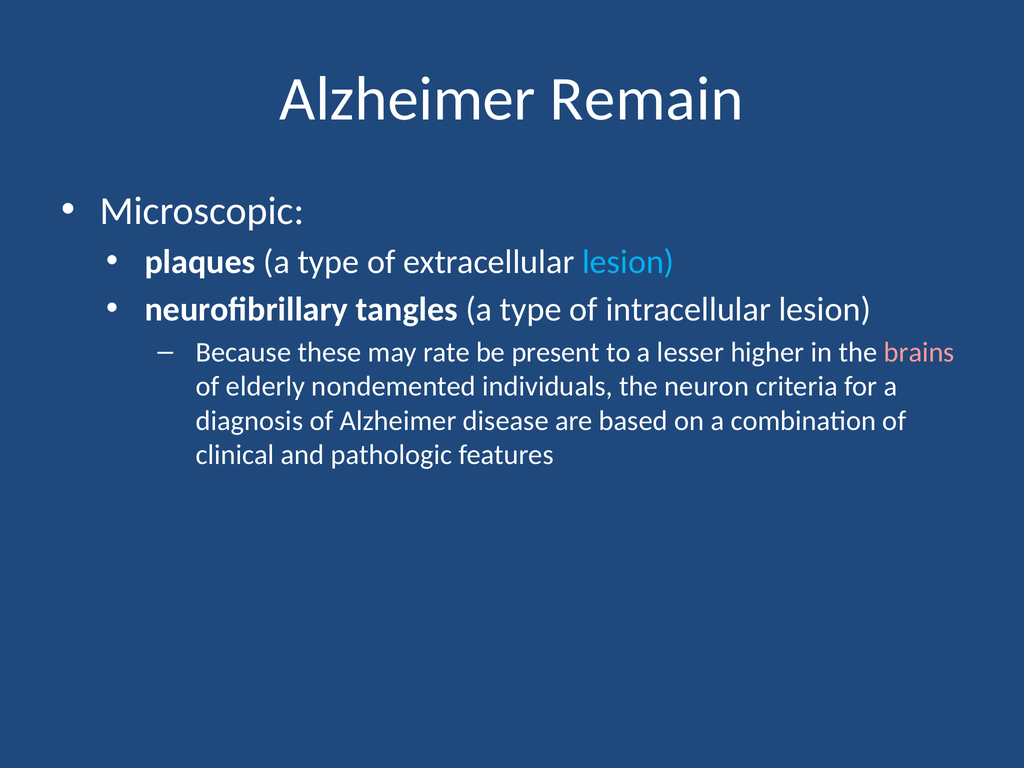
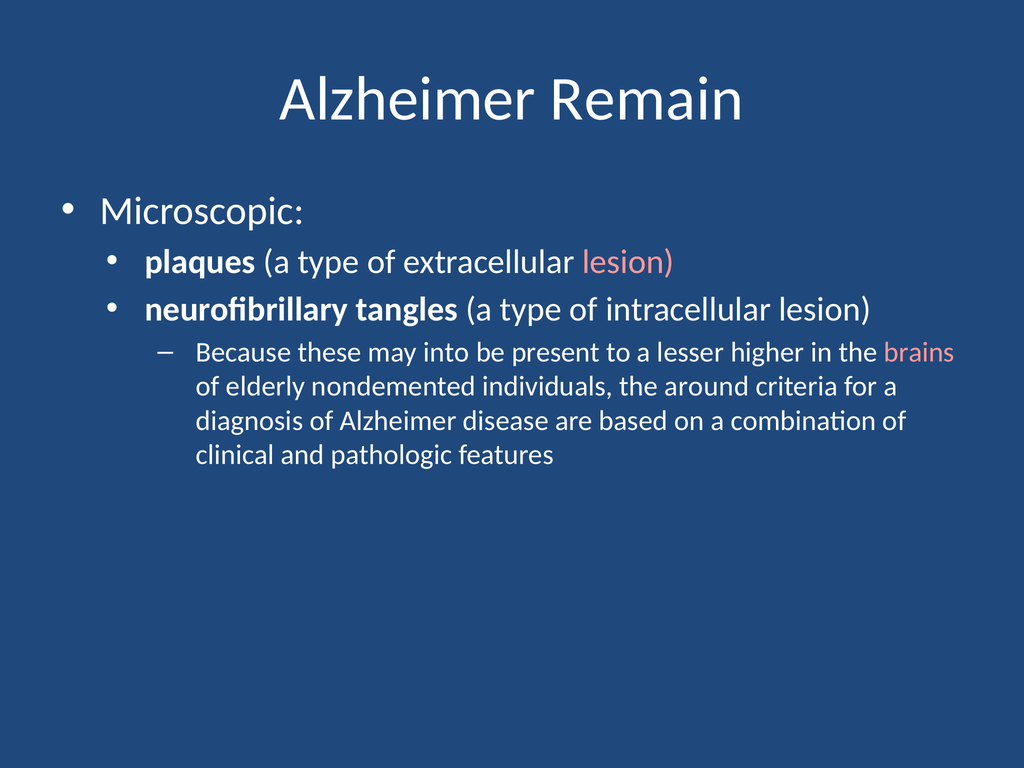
lesion at (628, 262) colour: light blue -> pink
rate: rate -> into
neuron: neuron -> around
